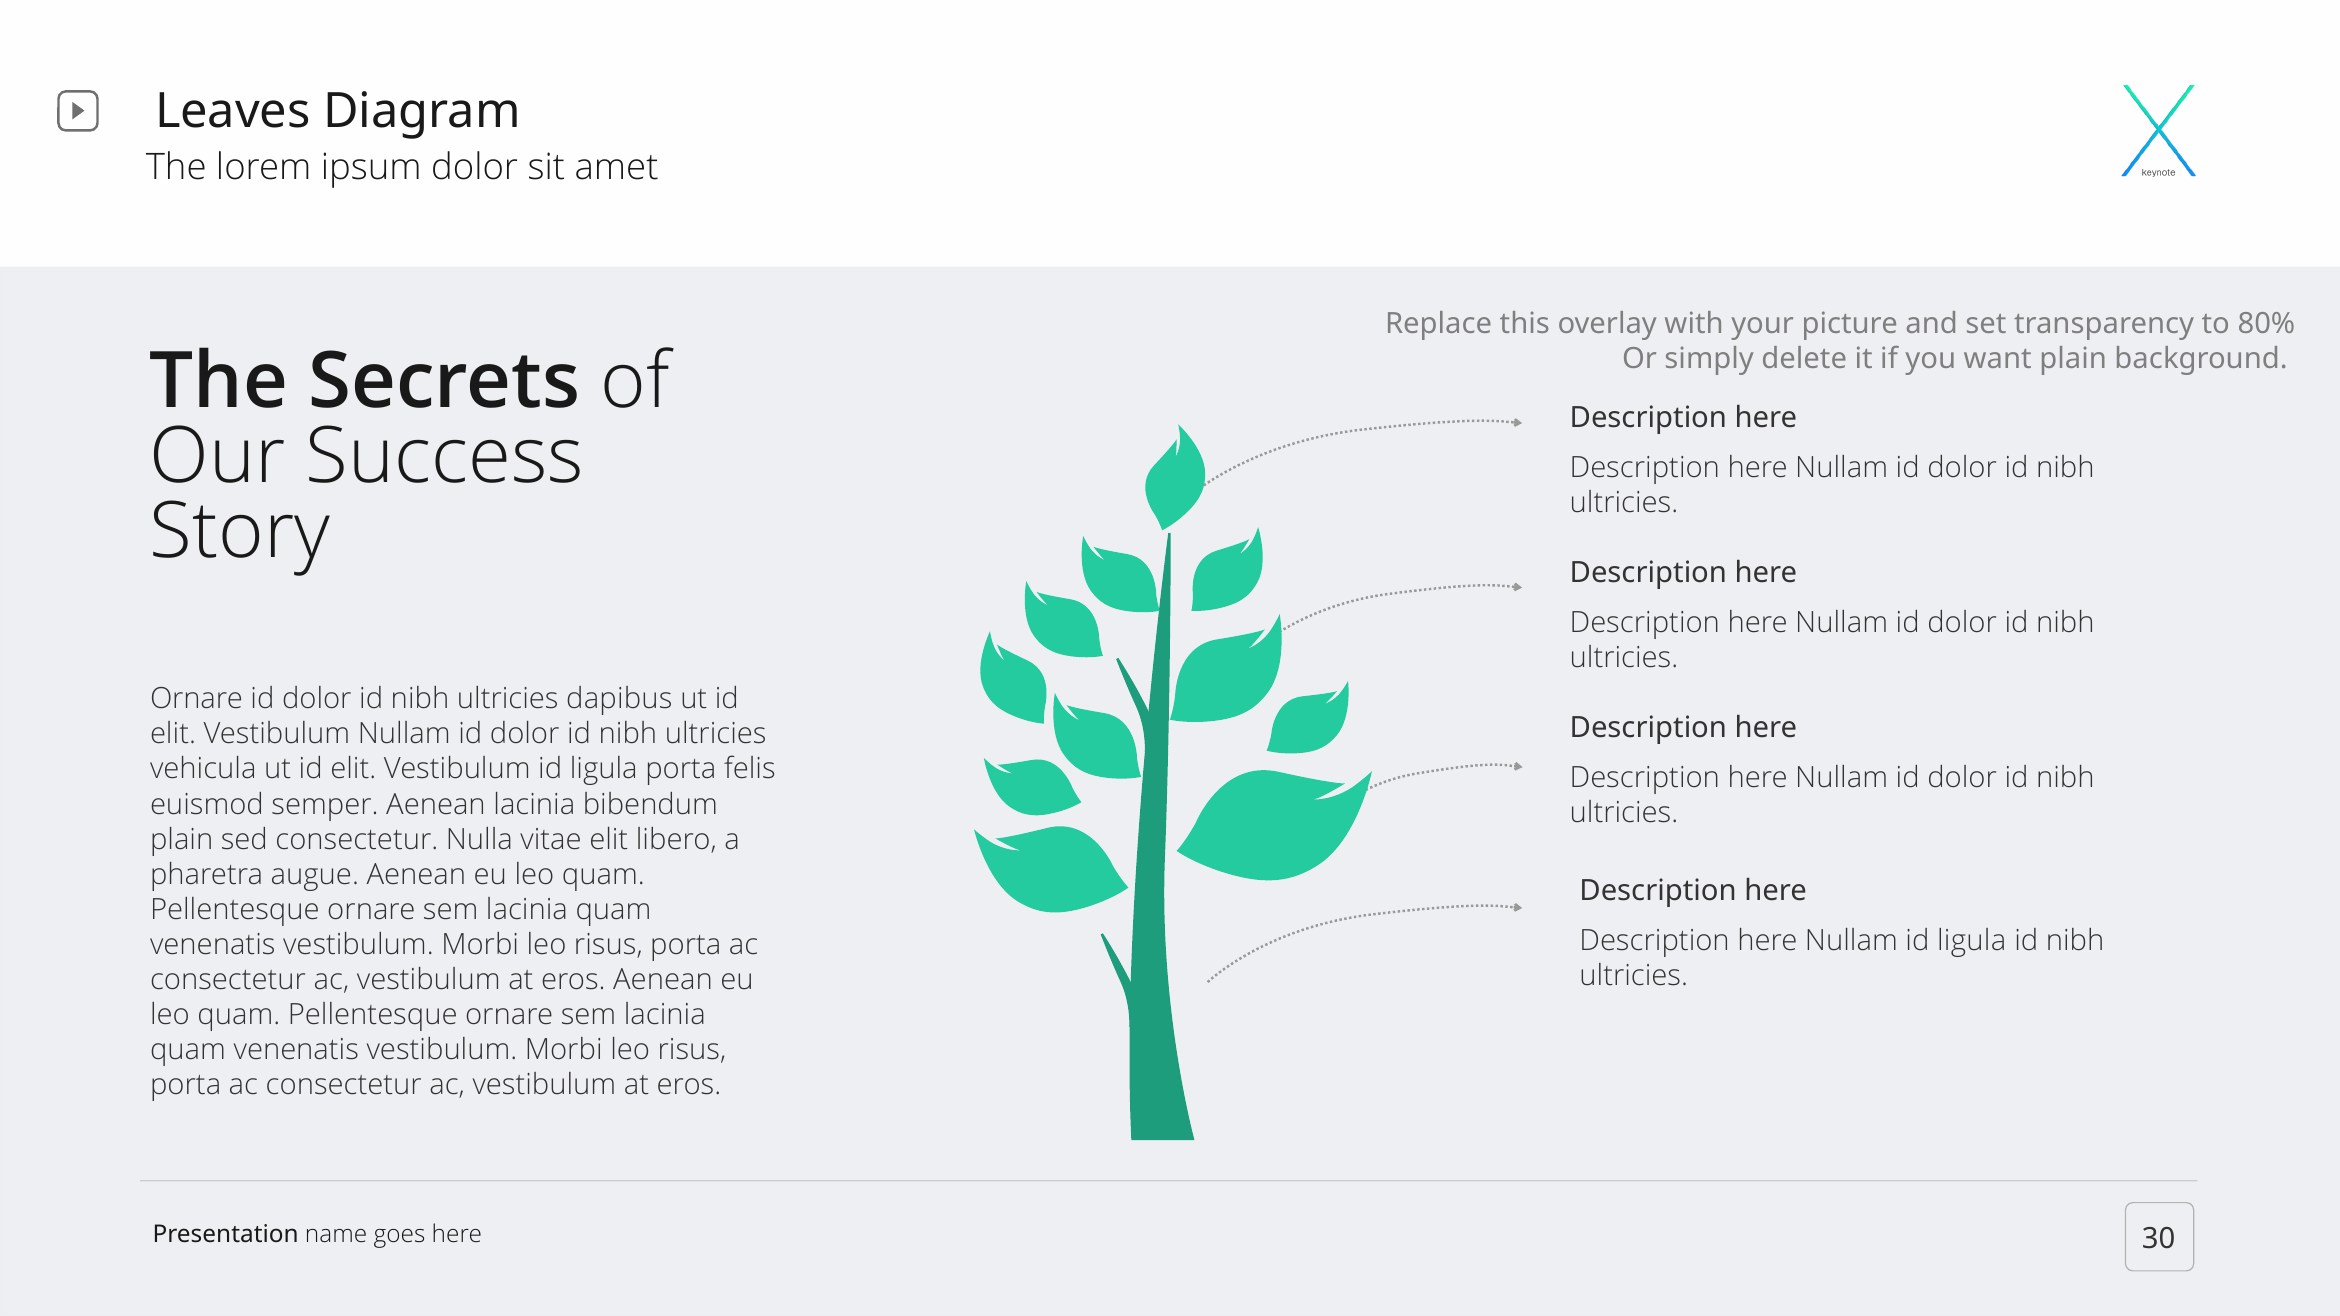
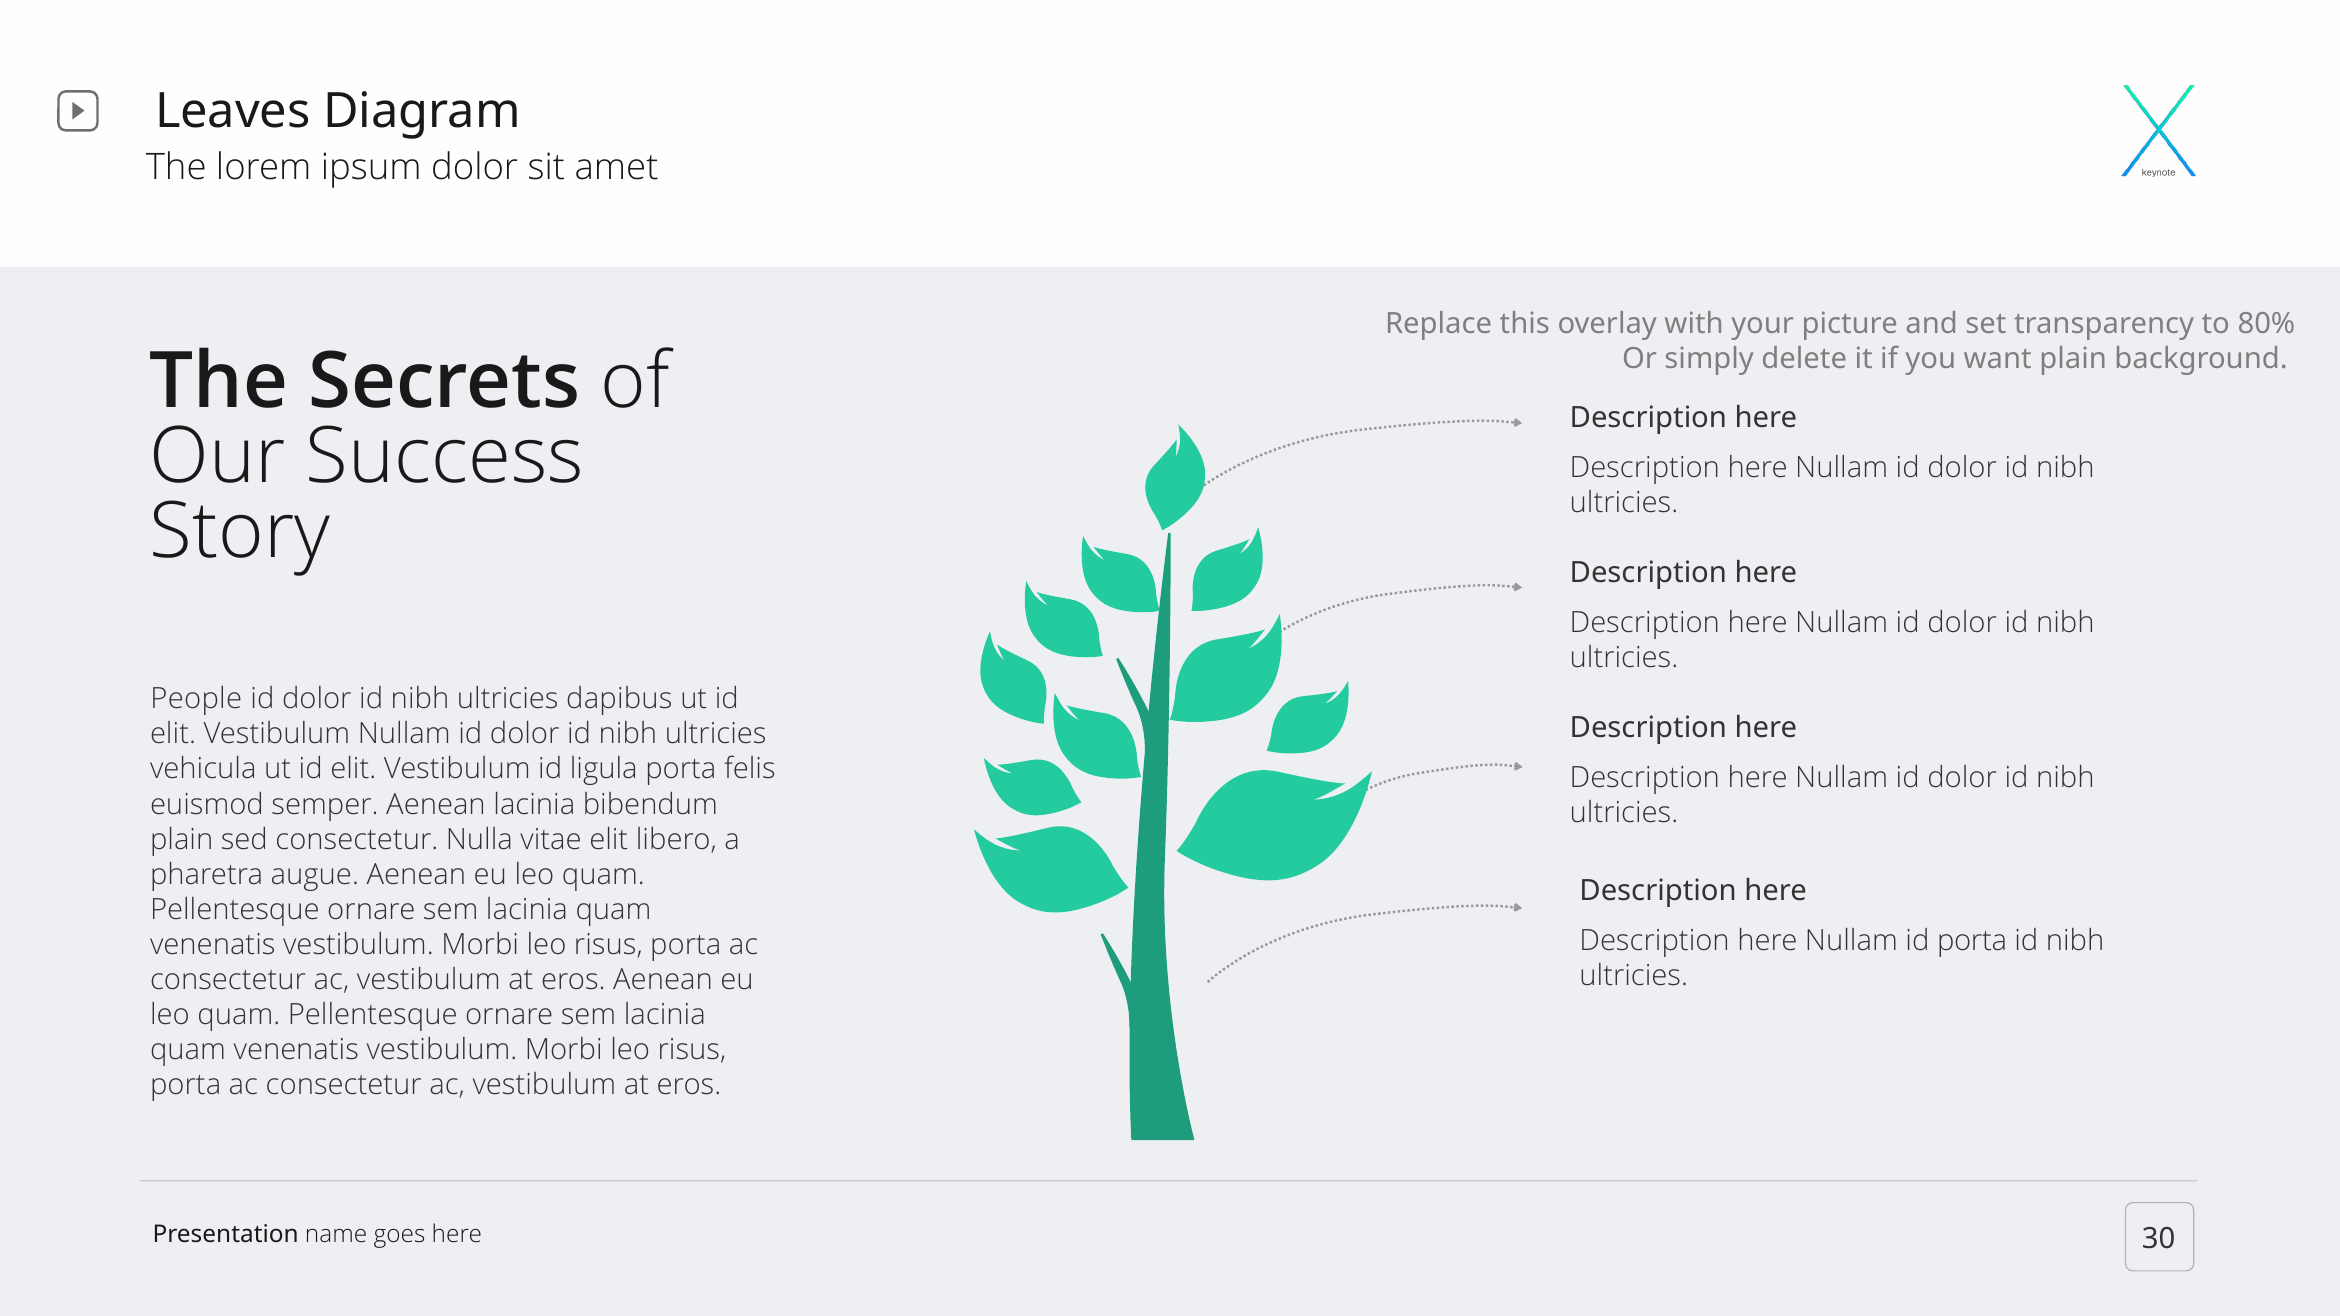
Ornare at (197, 699): Ornare -> People
Nullam id ligula: ligula -> porta
